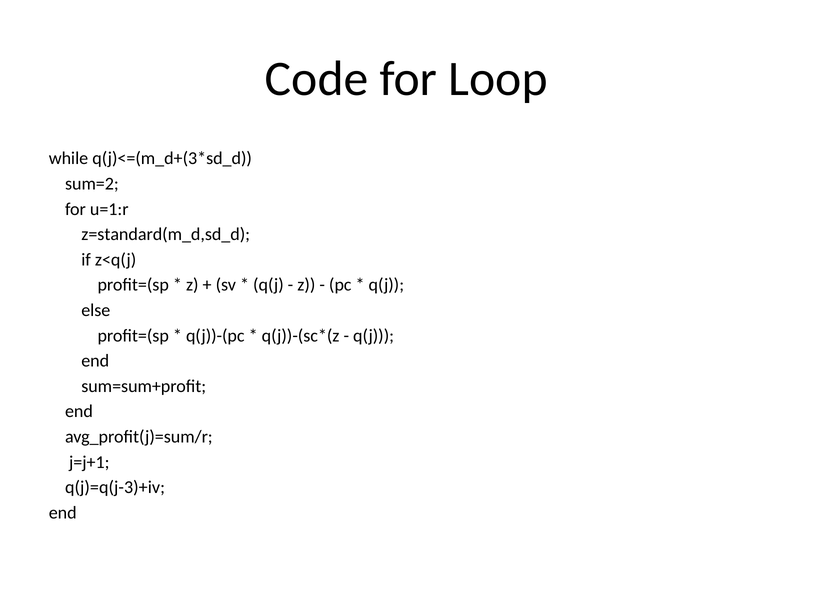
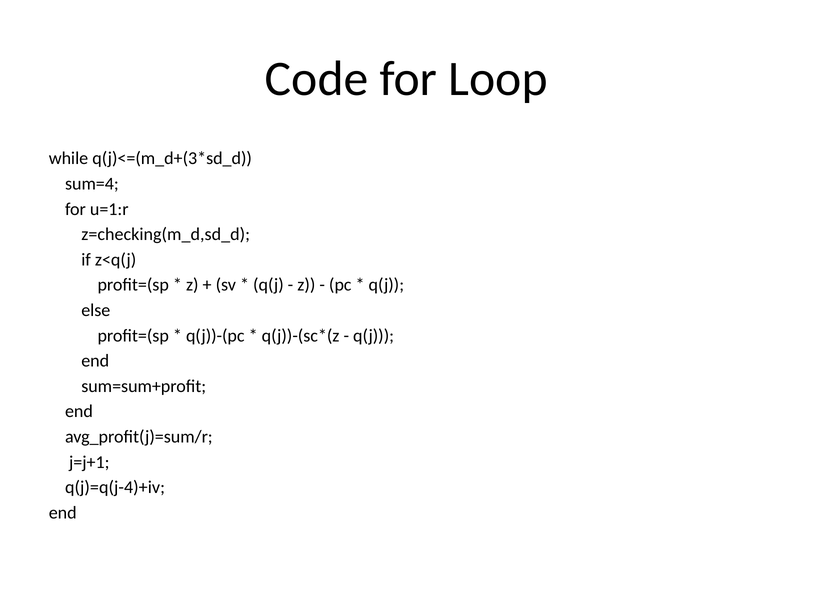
sum=2: sum=2 -> sum=4
z=standard(m_d,sd_d: z=standard(m_d,sd_d -> z=checking(m_d,sd_d
q(j)=q(j-3)+iv: q(j)=q(j-3)+iv -> q(j)=q(j-4)+iv
